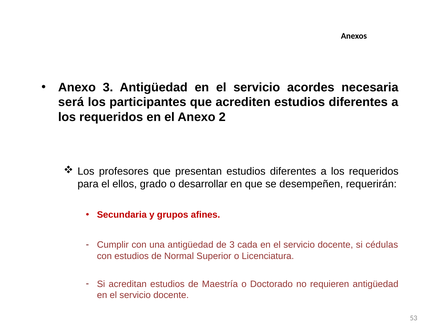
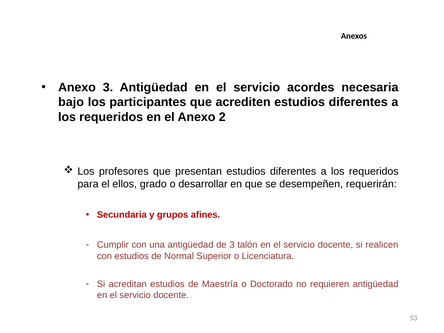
será: será -> bajo
cada: cada -> talón
cédulas: cédulas -> realicen
